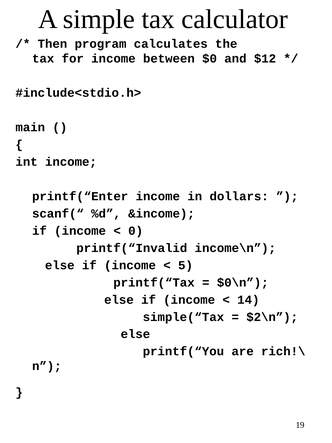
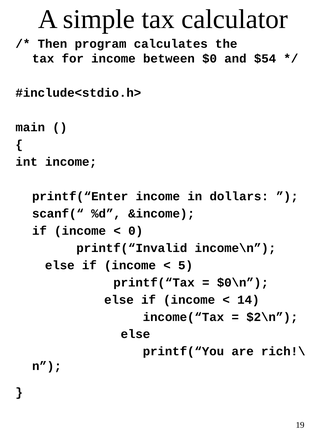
$12: $12 -> $54
simple(“Tax: simple(“Tax -> income(“Tax
